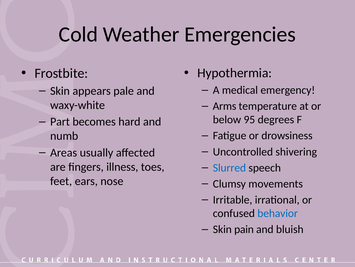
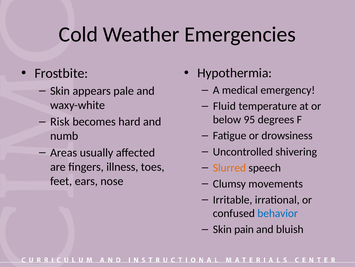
Arms: Arms -> Fluid
Part: Part -> Risk
Slurred colour: blue -> orange
